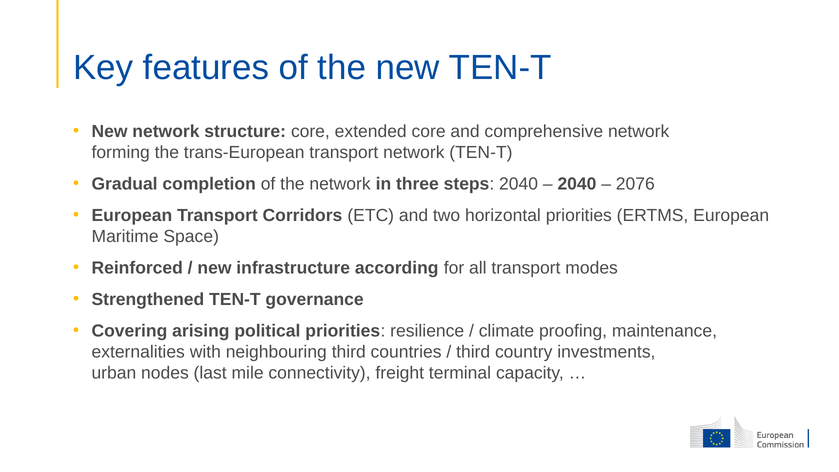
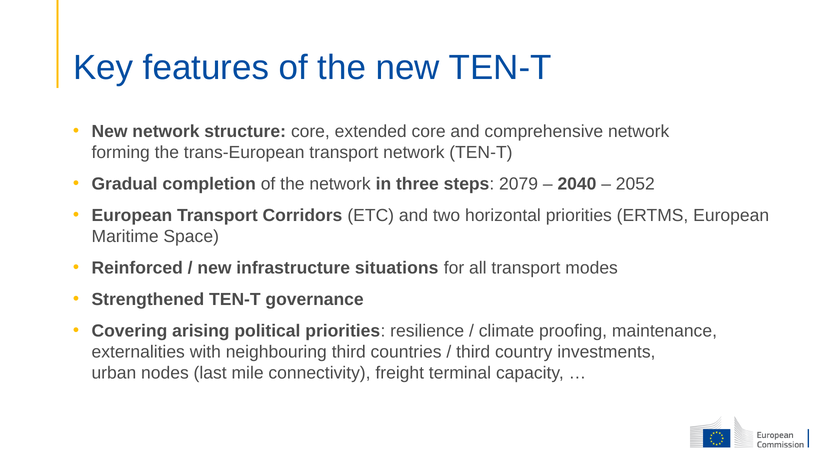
steps 2040: 2040 -> 2079
2076: 2076 -> 2052
according: according -> situations
